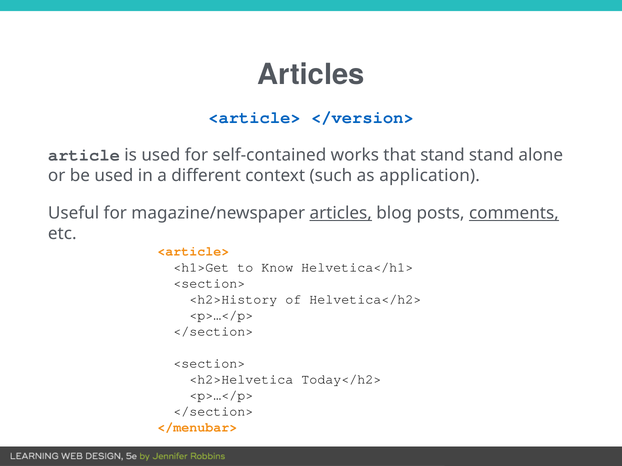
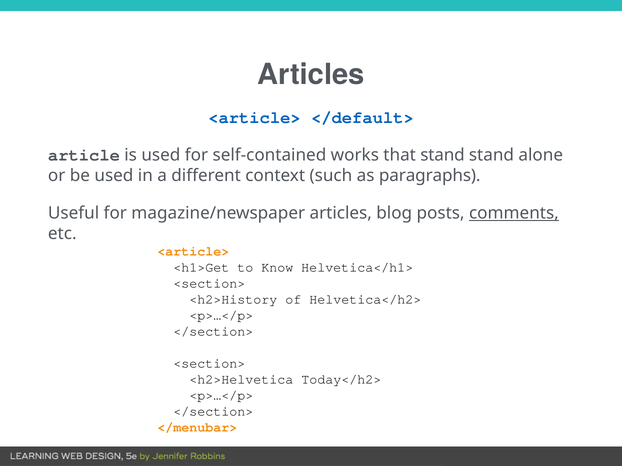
</version>: </version> -> </default>
application: application -> paragraphs
articles at (341, 213) underline: present -> none
